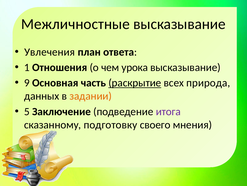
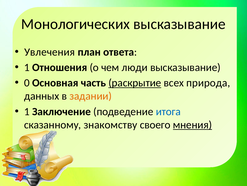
Межличностные: Межличностные -> Монологических
урока: урока -> люди
9: 9 -> 0
5 at (27, 111): 5 -> 1
итога colour: purple -> blue
подготовку: подготовку -> знакомству
мнения underline: none -> present
